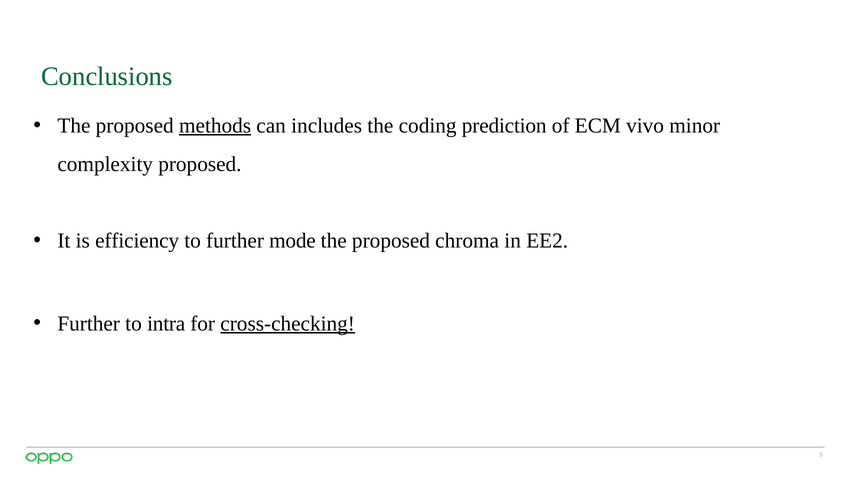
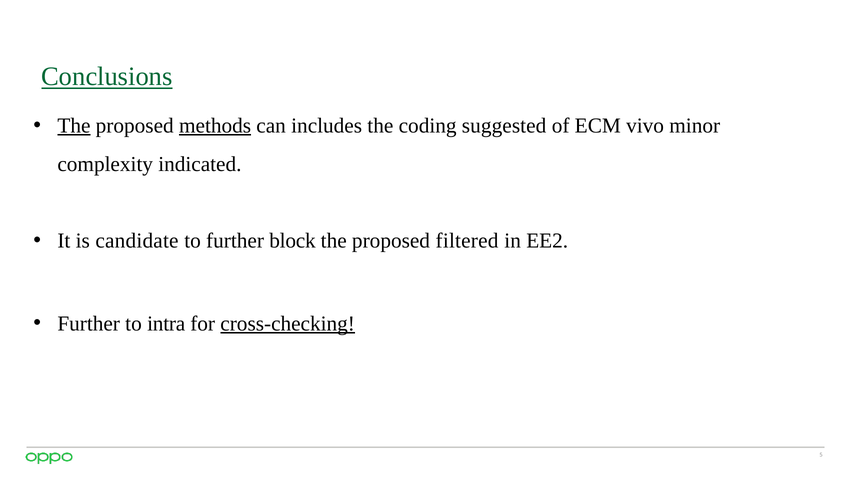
Conclusions underline: none -> present
The at (74, 126) underline: none -> present
prediction: prediction -> suggested
complexity proposed: proposed -> indicated
efficiency: efficiency -> candidate
mode: mode -> block
chroma: chroma -> filtered
